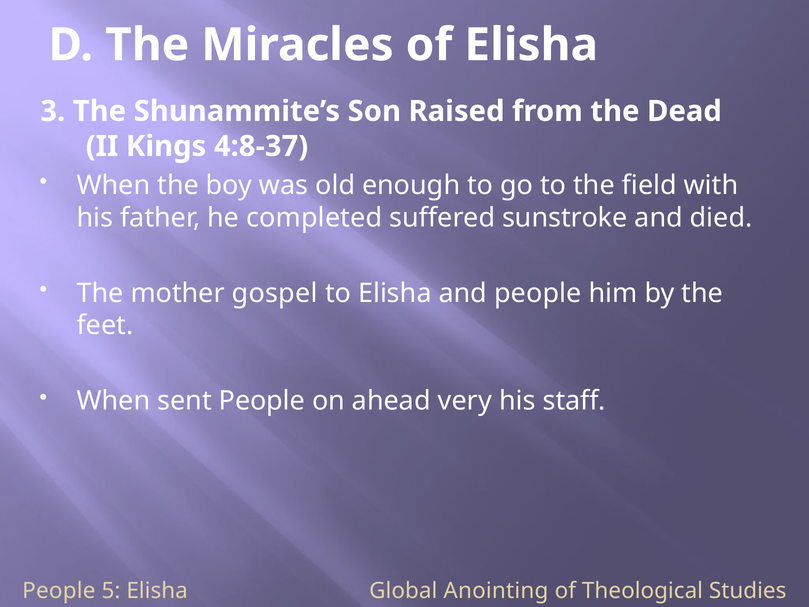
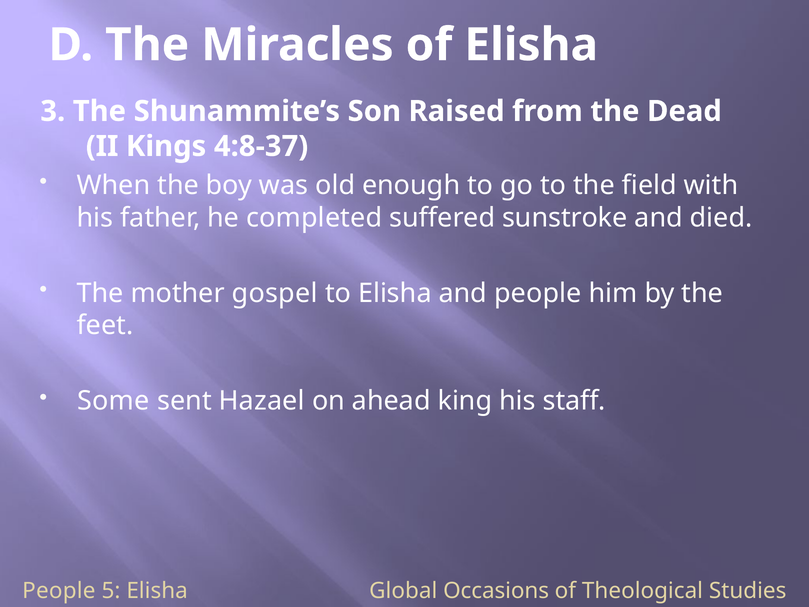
When at (113, 401): When -> Some
sent People: People -> Hazael
very: very -> king
Anointing: Anointing -> Occasions
